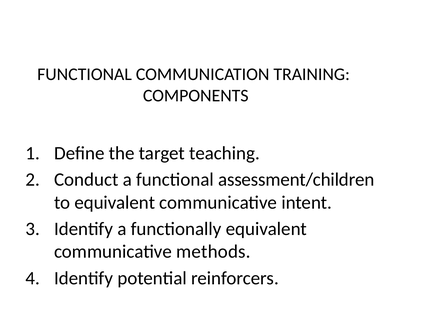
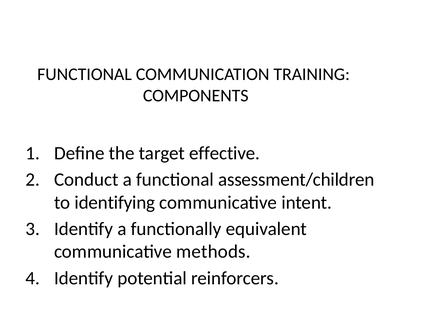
teaching: teaching -> effective
to equivalent: equivalent -> identifying
